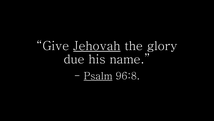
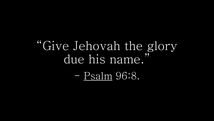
Jehovah underline: present -> none
